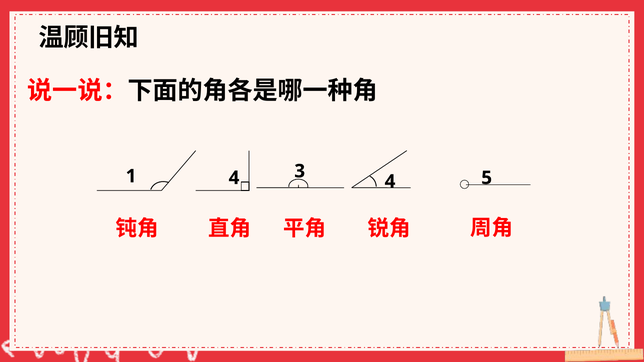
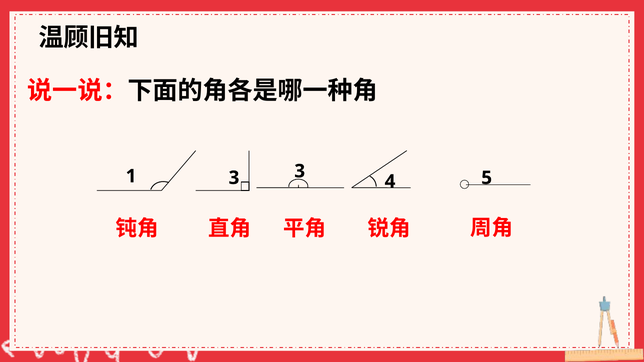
1 4: 4 -> 3
